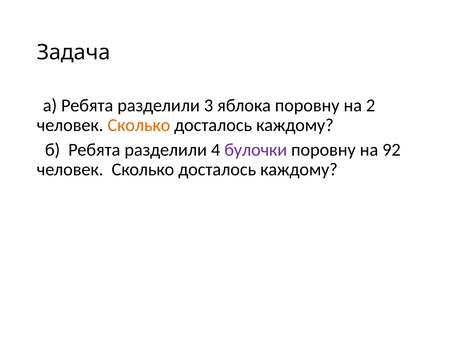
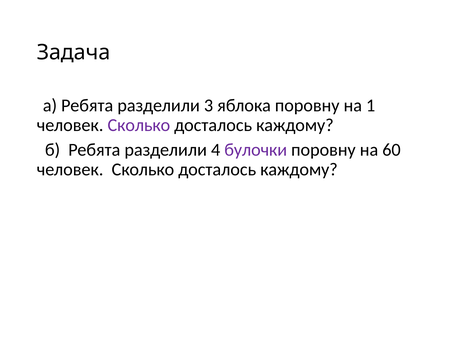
2: 2 -> 1
Сколько at (139, 125) colour: orange -> purple
92: 92 -> 60
